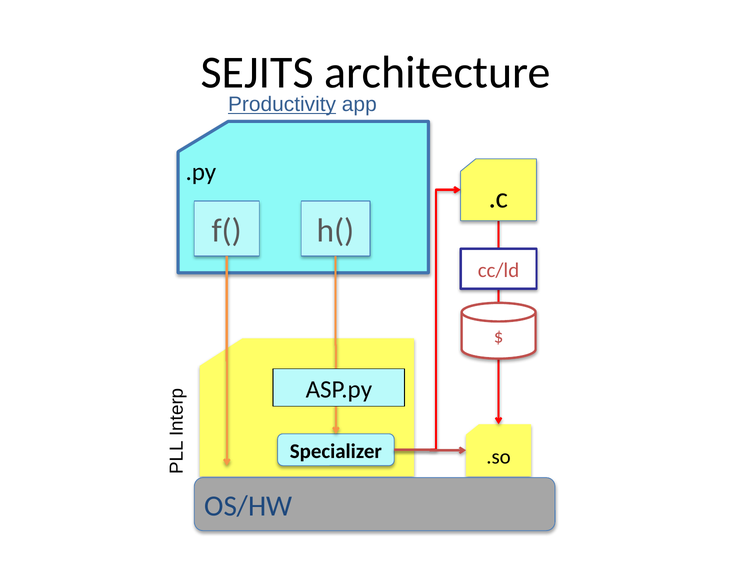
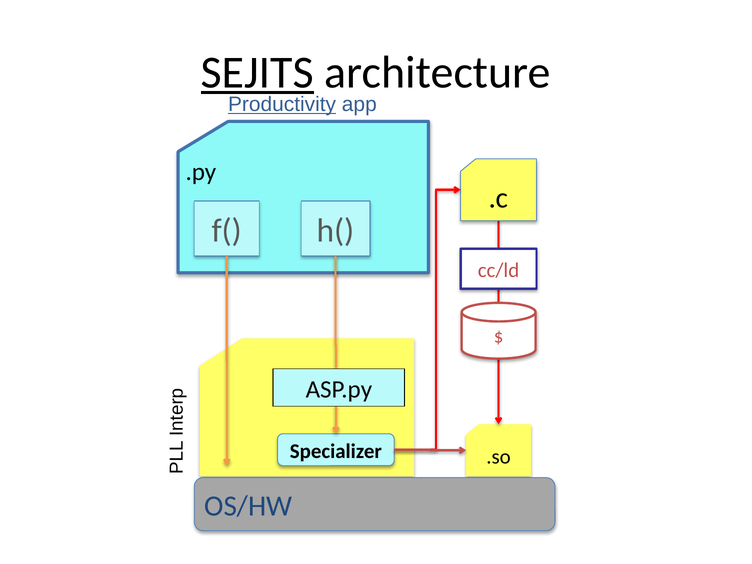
SEJITS underline: none -> present
